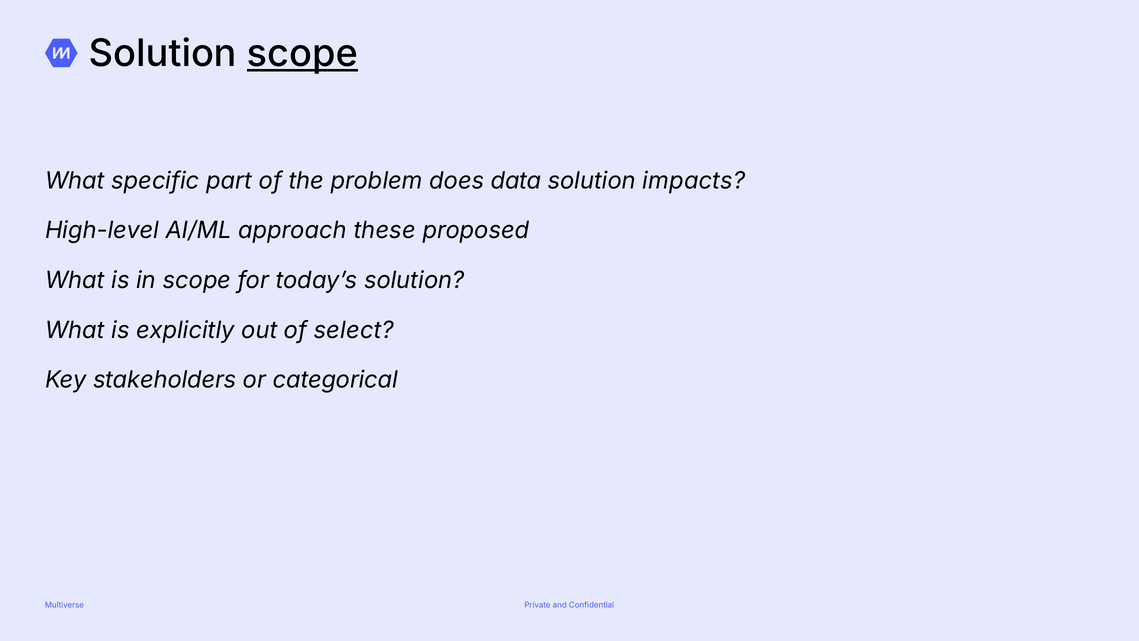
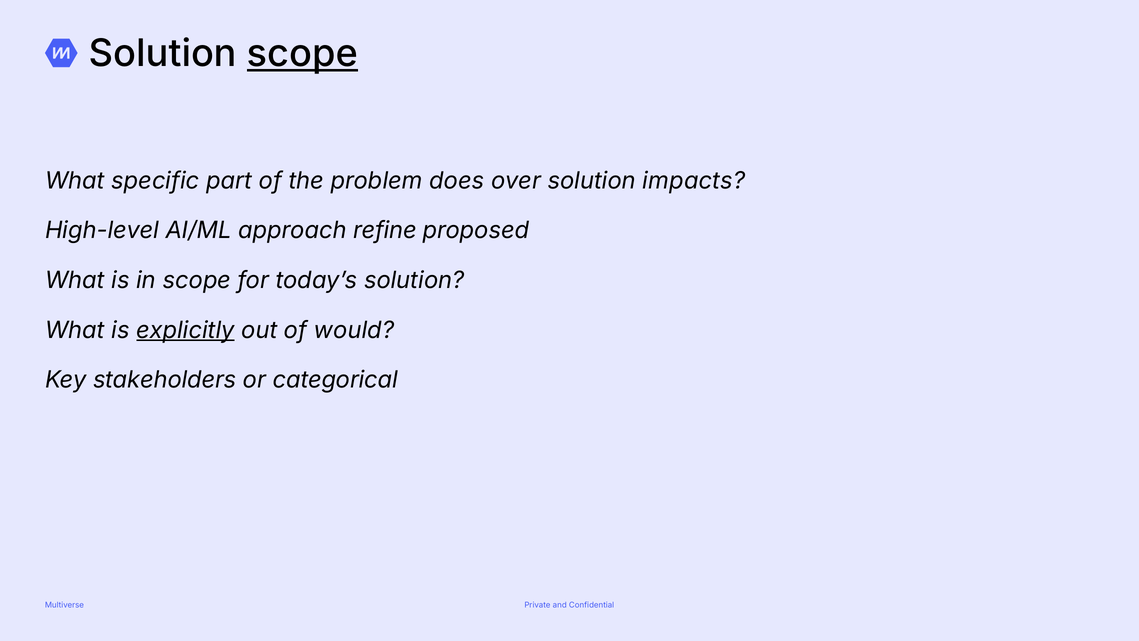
data: data -> over
these: these -> refine
explicitly underline: none -> present
select: select -> would
